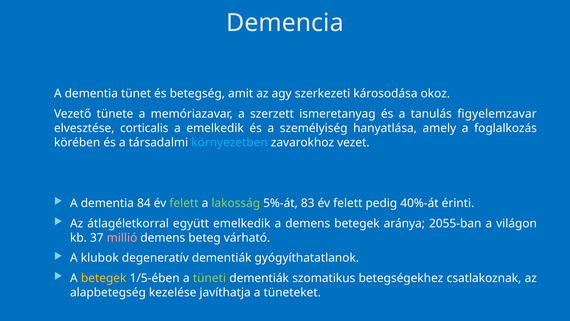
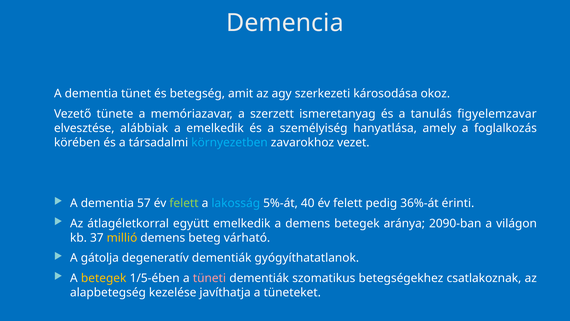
corticalis: corticalis -> alábbiak
84: 84 -> 57
lakosság colour: light green -> light blue
83: 83 -> 40
40%-át: 40%-át -> 36%-át
2055-ban: 2055-ban -> 2090-ban
millió colour: pink -> yellow
klubok: klubok -> gátolja
tüneti colour: light green -> pink
